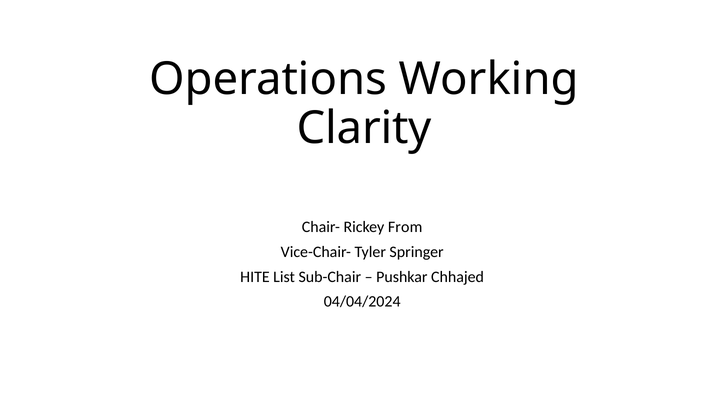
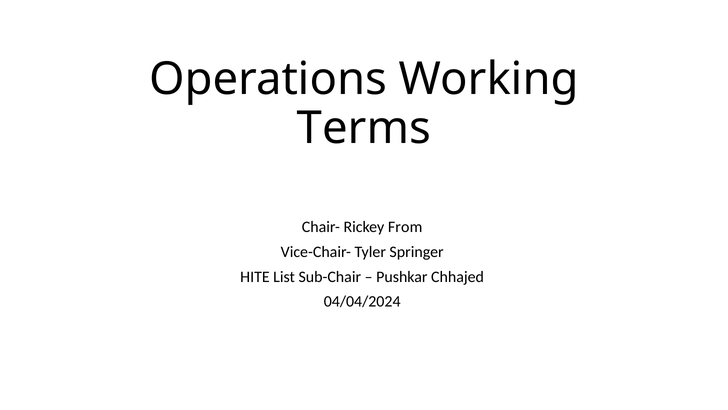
Clarity: Clarity -> Terms
